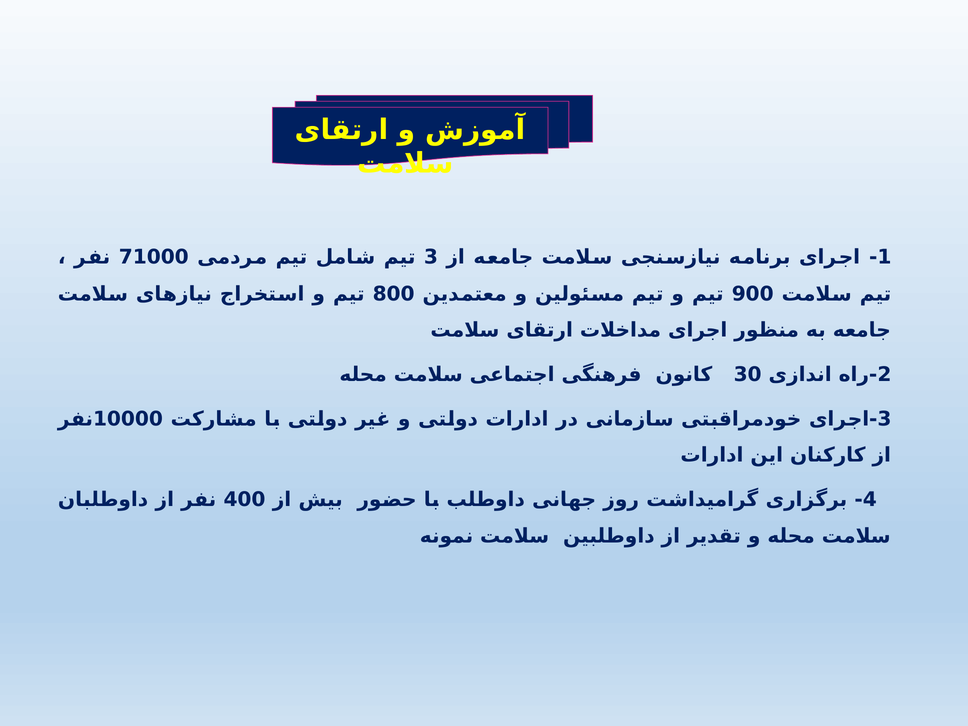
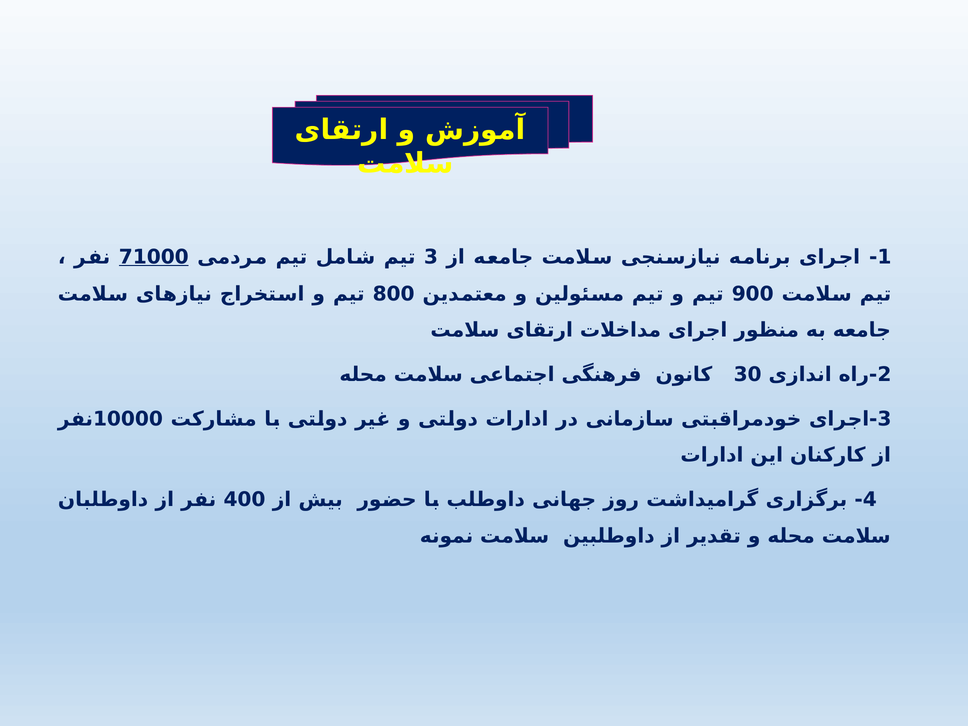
71000 underline: none -> present
